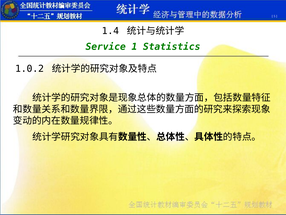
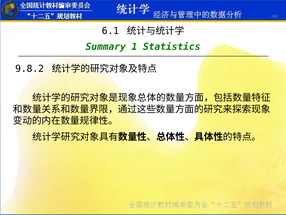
1.4: 1.4 -> 6.1
Service: Service -> Summary
1.0.2: 1.0.2 -> 9.8.2
